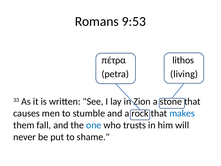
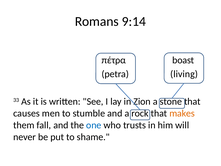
9:53: 9:53 -> 9:14
lithos: lithos -> boast
makes colour: blue -> orange
